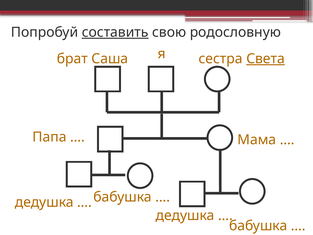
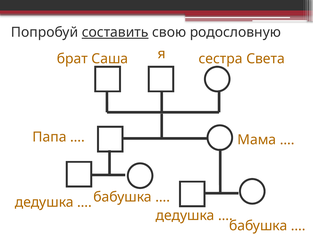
Света underline: present -> none
